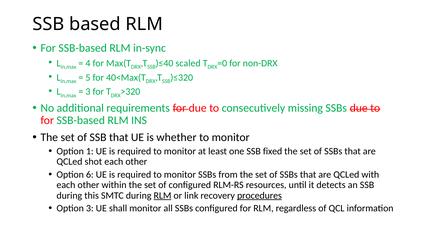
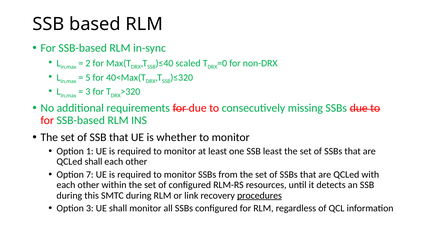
4: 4 -> 2
SSB fixed: fixed -> least
QCLed shot: shot -> shall
6: 6 -> 7
RLM at (163, 196) underline: present -> none
